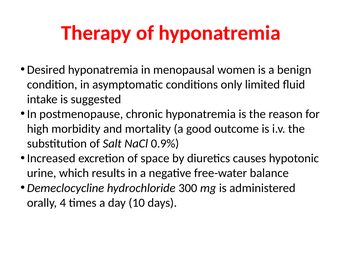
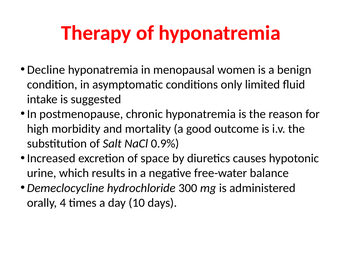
Desired: Desired -> Decline
